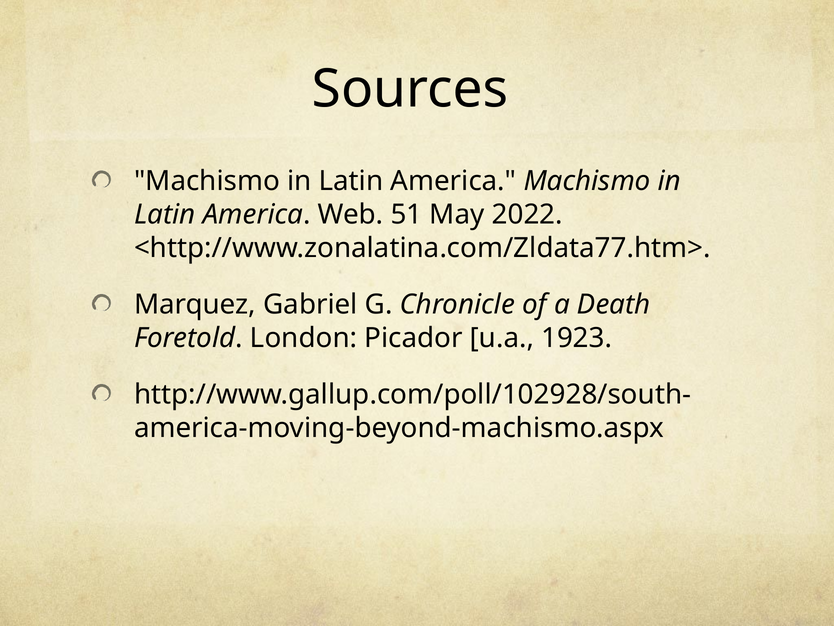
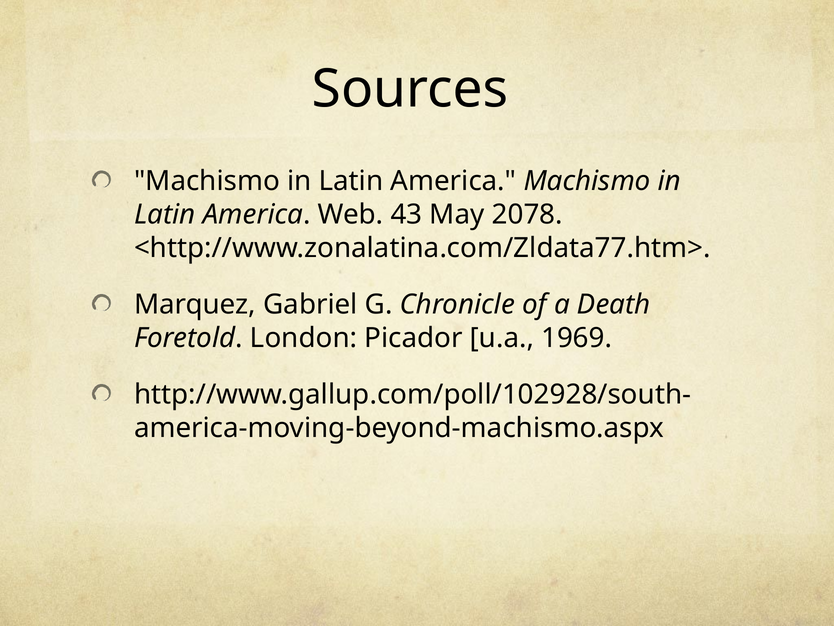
51: 51 -> 43
2022: 2022 -> 2078
1923: 1923 -> 1969
